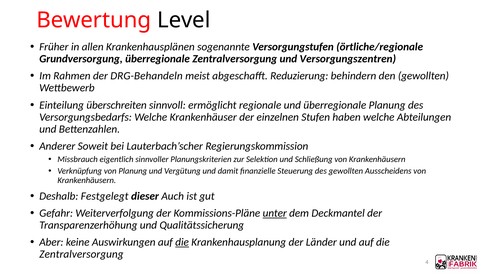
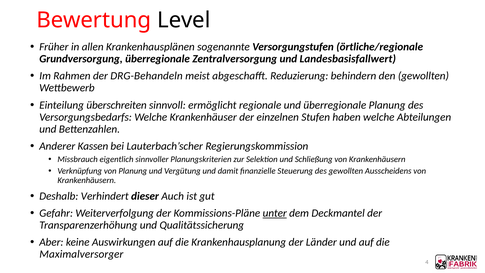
Versorgungszentren: Versorgungszentren -> Landesbasisfallwert
Soweit: Soweit -> Kassen
Festgelegt: Festgelegt -> Verhindert
die at (182, 242) underline: present -> none
Zentralversorgung at (81, 254): Zentralversorgung -> Maximalversorger
